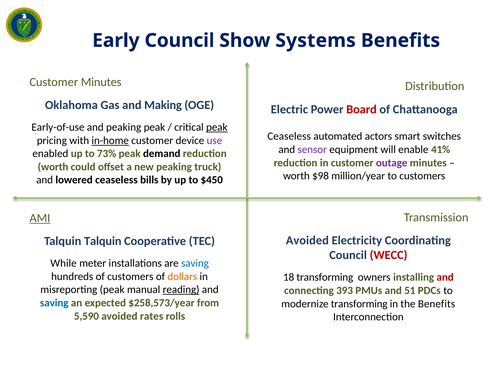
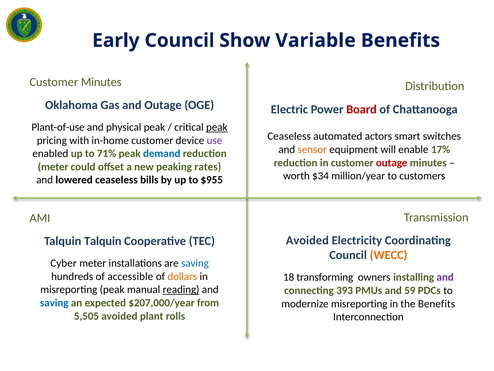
Systems: Systems -> Variable
and Making: Making -> Outage
Early-of-use: Early-of-use -> Plant-of-use
and peaking: peaking -> physical
in-home underline: present -> none
sensor colour: purple -> orange
41%: 41% -> 17%
73%: 73% -> 71%
demand colour: black -> blue
outage at (392, 163) colour: purple -> red
worth at (53, 167): worth -> meter
truck: truck -> rates
$98: $98 -> $34
$450: $450 -> $955
AMI underline: present -> none
WECC colour: red -> orange
While: While -> Cyber
of customers: customers -> accessible
and at (445, 277) colour: red -> purple
51: 51 -> 59
$258,573/year: $258,573/year -> $207,000/year
modernize transforming: transforming -> misreporting
5,590: 5,590 -> 5,505
rates: rates -> plant
